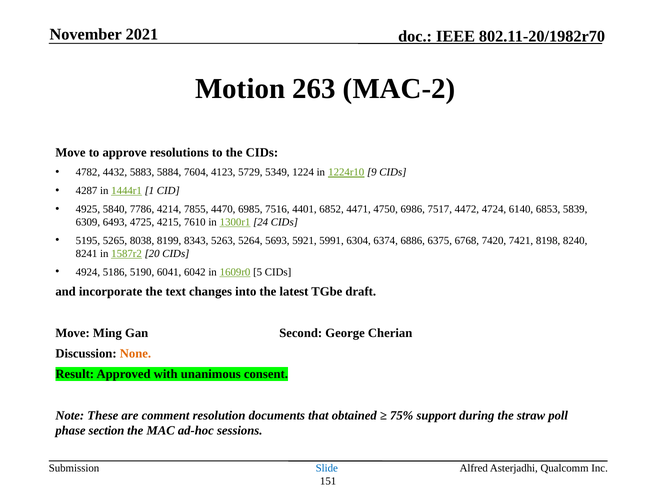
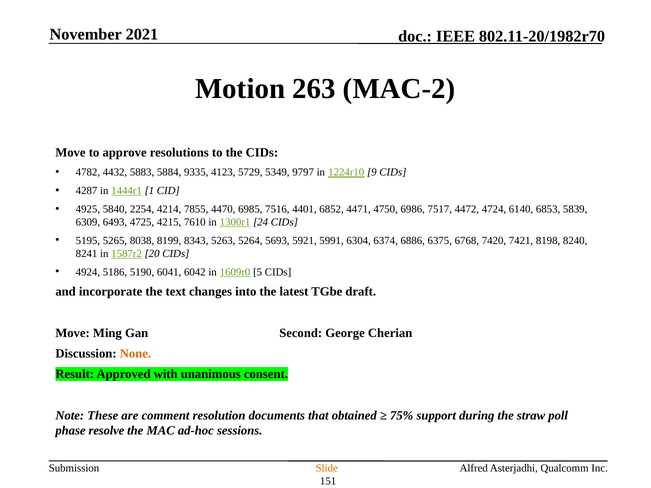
7604: 7604 -> 9335
1224: 1224 -> 9797
7786: 7786 -> 2254
section: section -> resolve
Slide colour: blue -> orange
